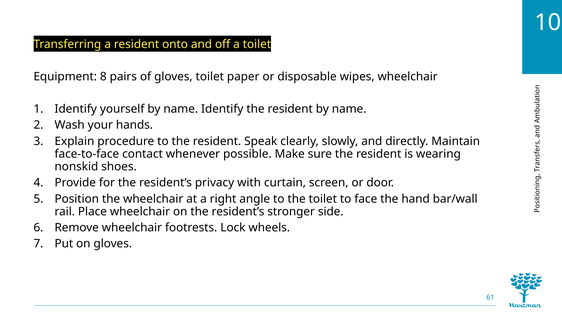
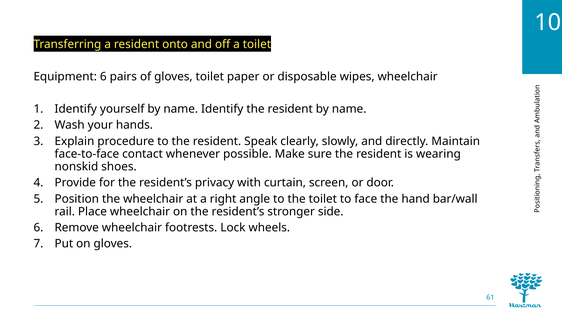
Equipment 8: 8 -> 6
